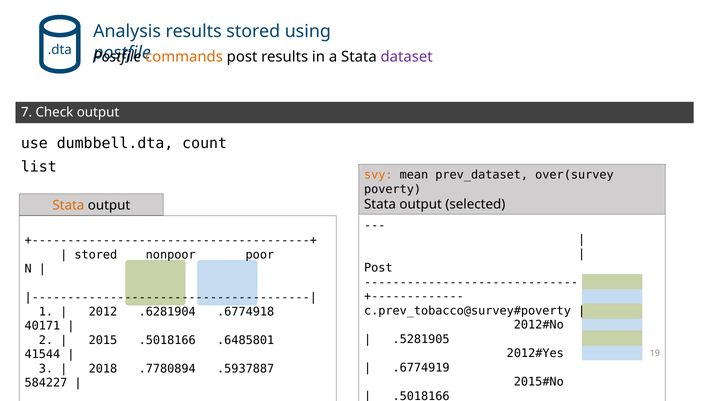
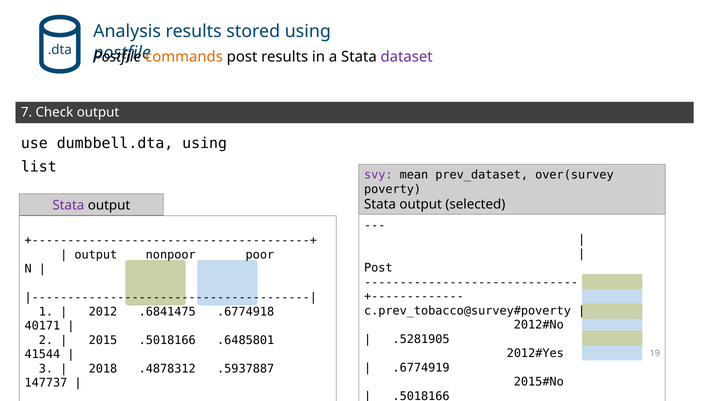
dumbbell.dta count: count -> using
svy colour: orange -> purple
Stata at (68, 206) colour: orange -> purple
stored at (96, 255): stored -> output
.6281904: .6281904 -> .6841475
.7780894: .7780894 -> .4878312
584227: 584227 -> 147737
